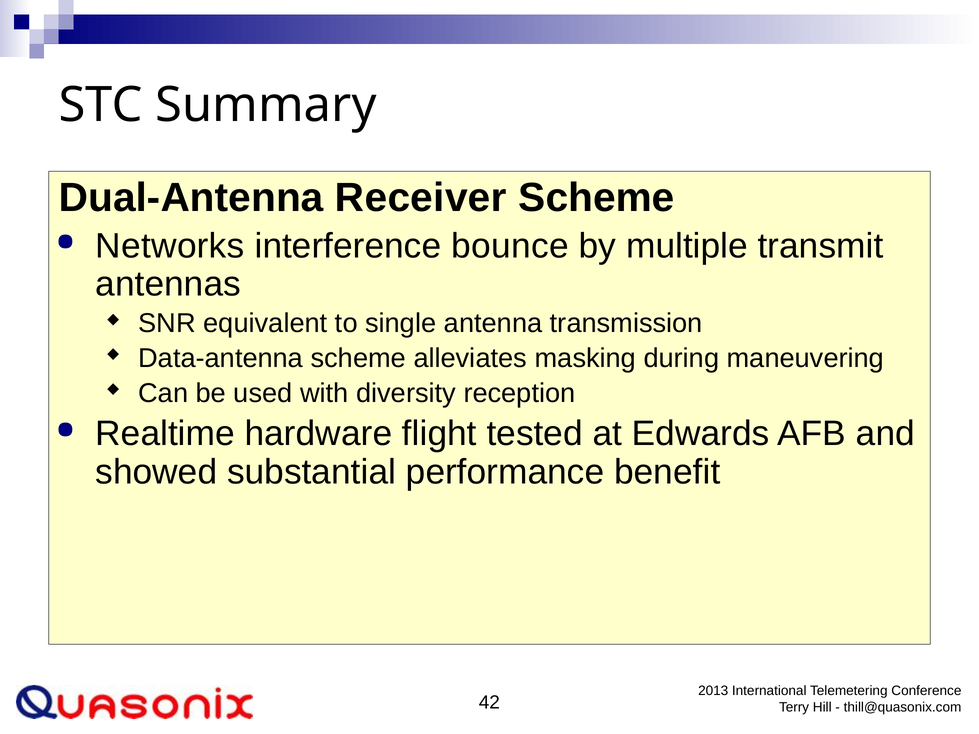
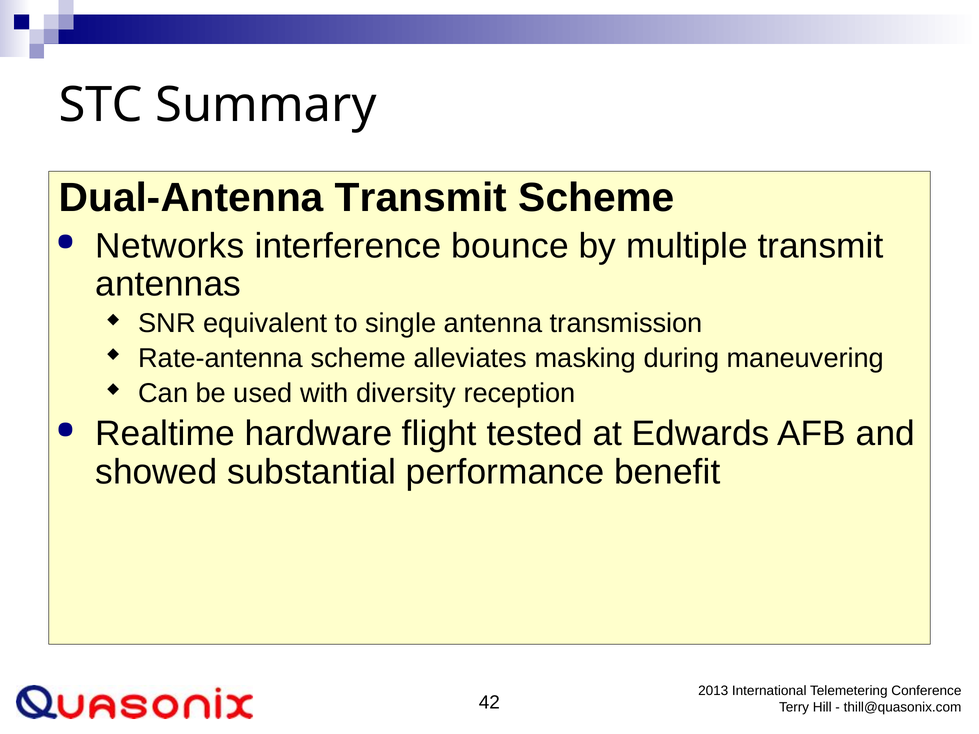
Dual-Antenna Receiver: Receiver -> Transmit
Data-antenna: Data-antenna -> Rate-antenna
